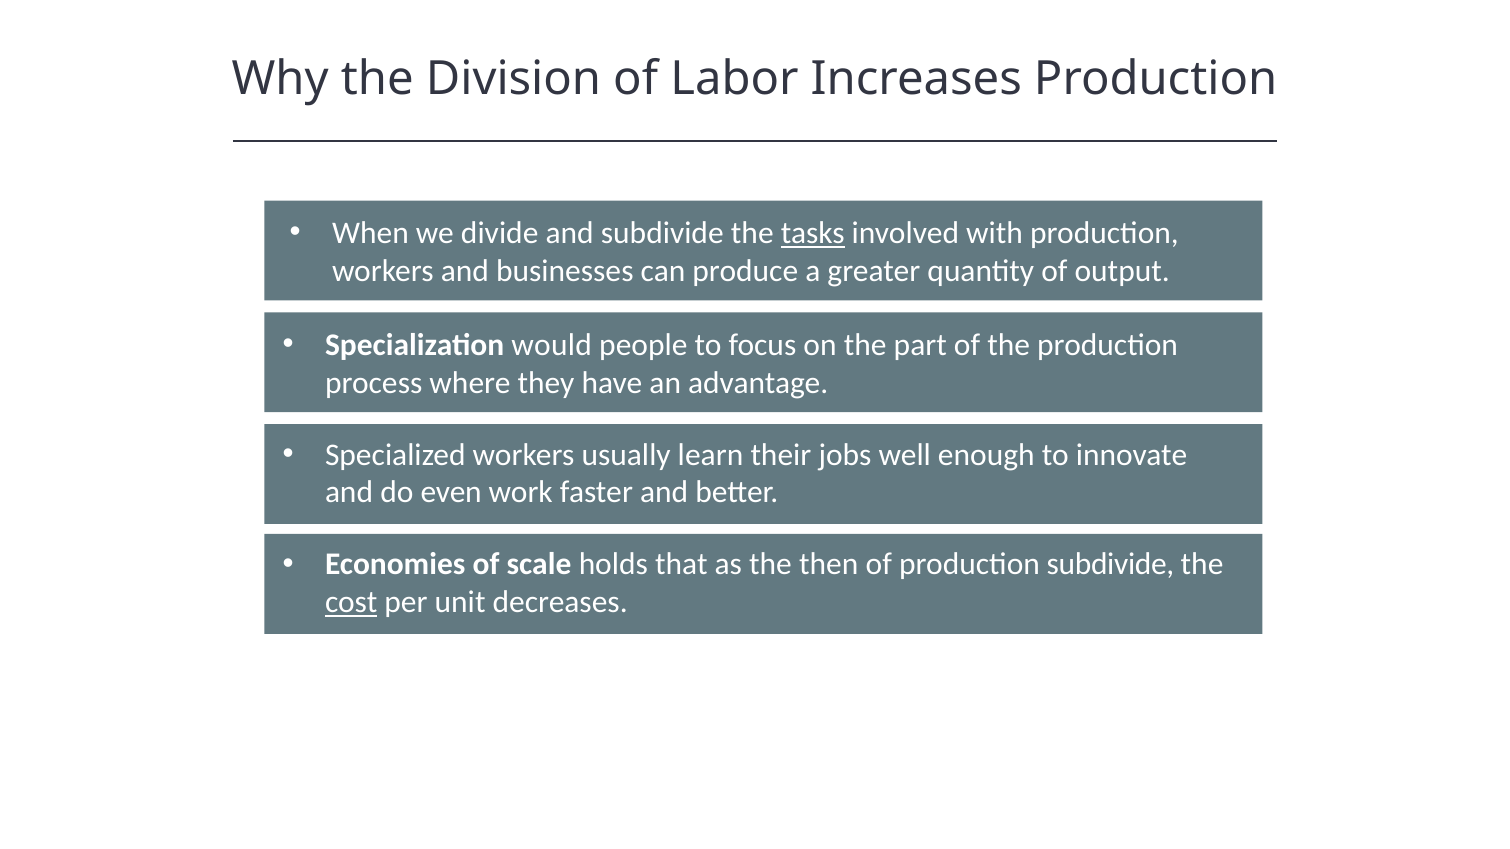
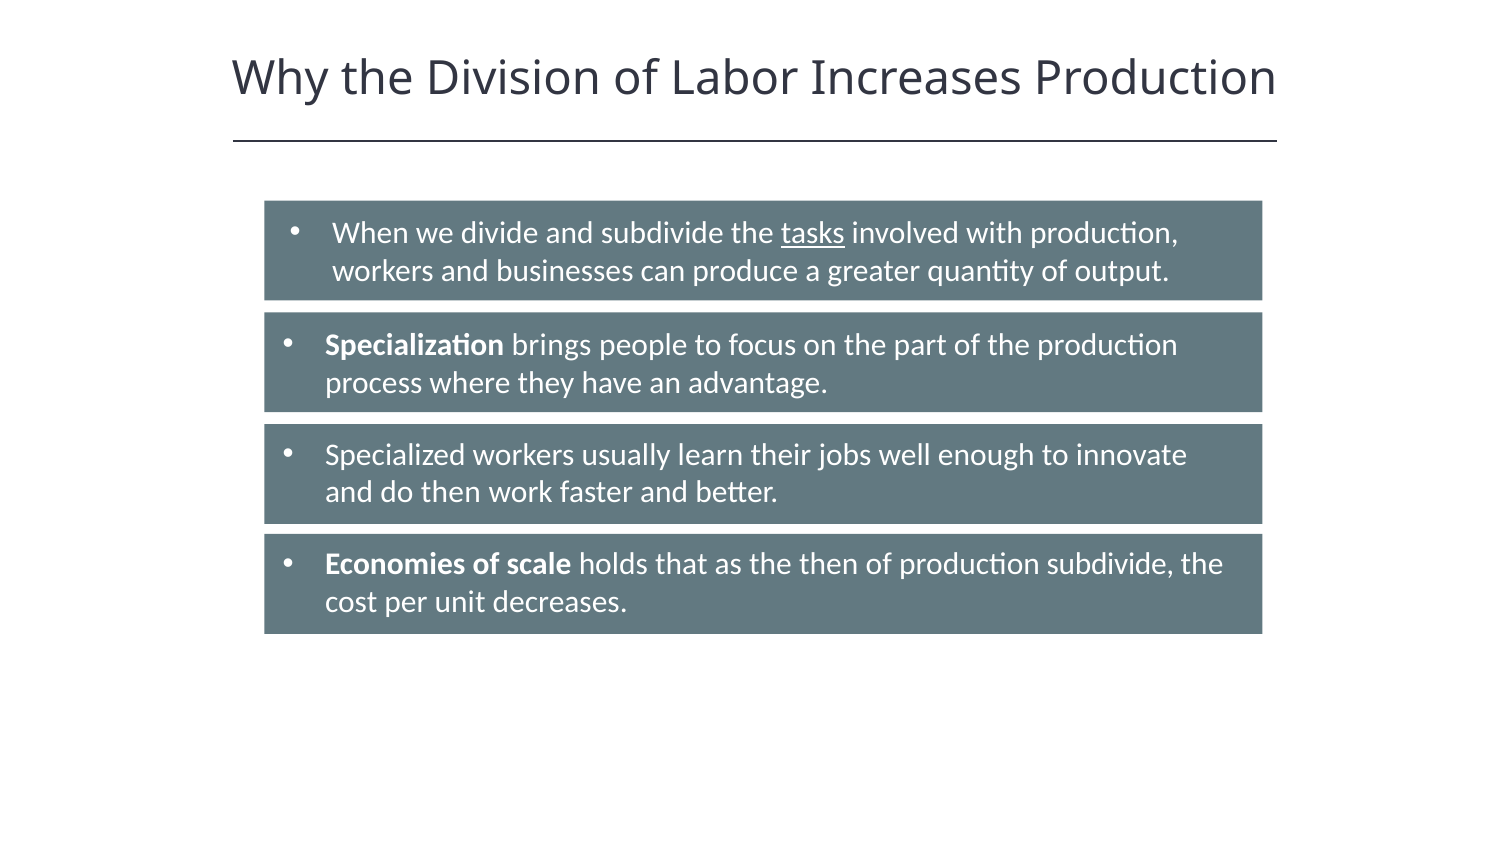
would: would -> brings
do even: even -> then
cost underline: present -> none
